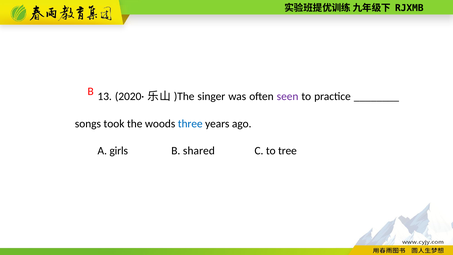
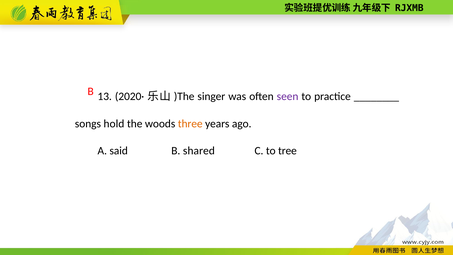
took: took -> hold
three colour: blue -> orange
girls: girls -> said
